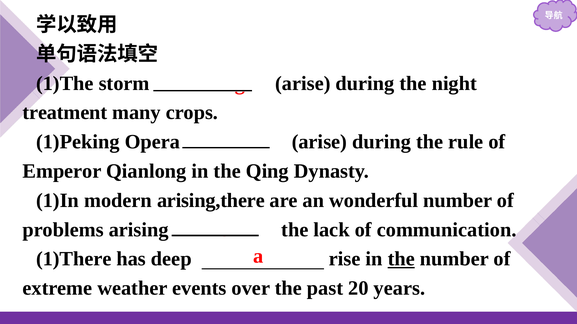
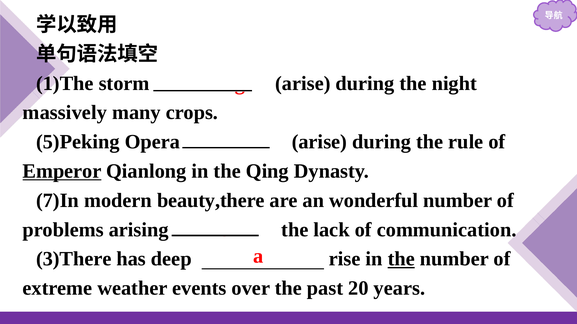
treatment: treatment -> massively
1)Peking: 1)Peking -> 5)Peking
Emperor underline: none -> present
1)In: 1)In -> 7)In
arising,there: arising,there -> beauty,there
1)There: 1)There -> 3)There
